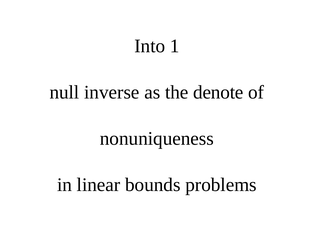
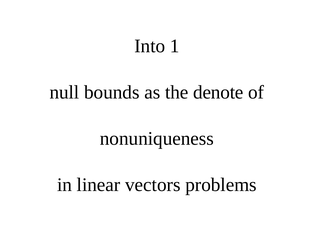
inverse: inverse -> bounds
bounds: bounds -> vectors
